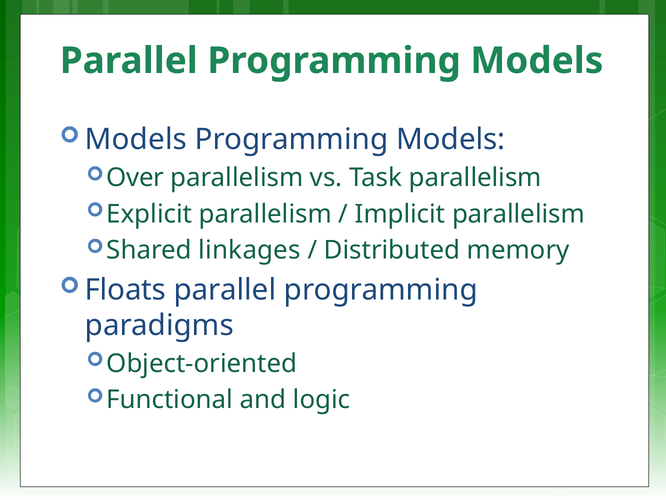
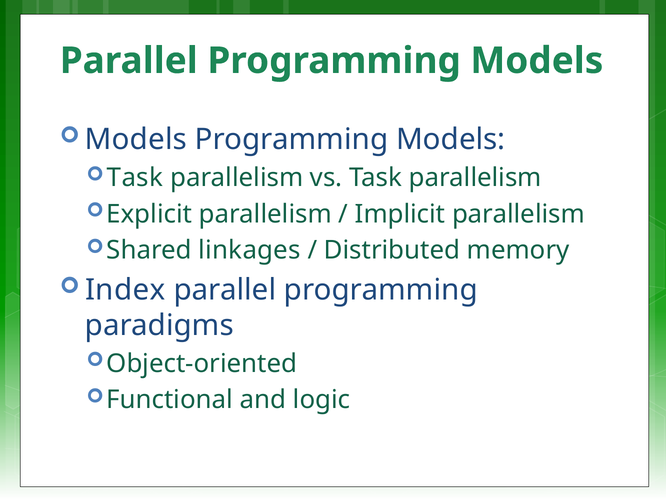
Over at (135, 178): Over -> Task
Floats: Floats -> Index
